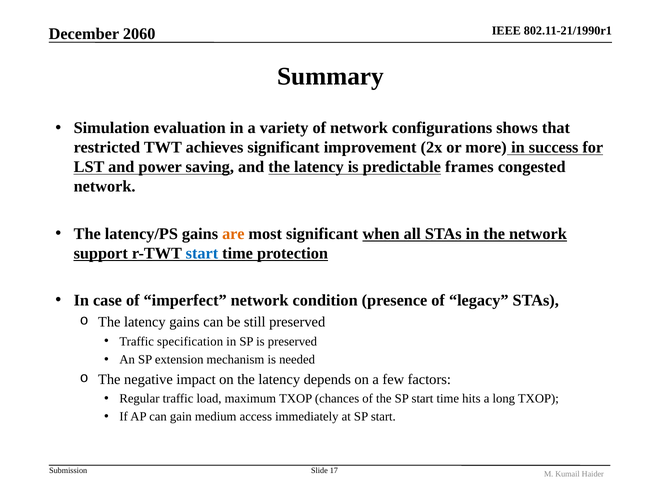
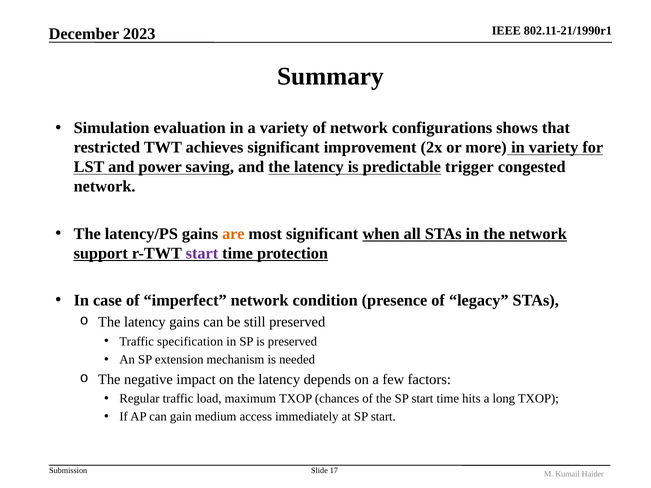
2060: 2060 -> 2023
in success: success -> variety
frames: frames -> trigger
start at (202, 253) colour: blue -> purple
